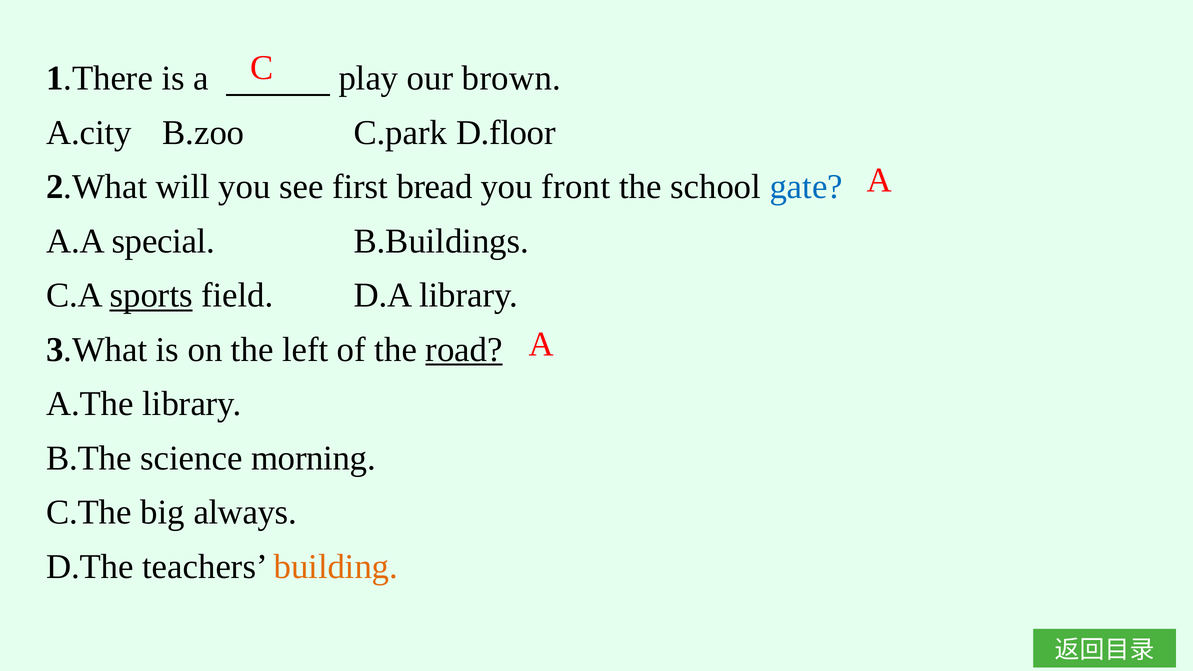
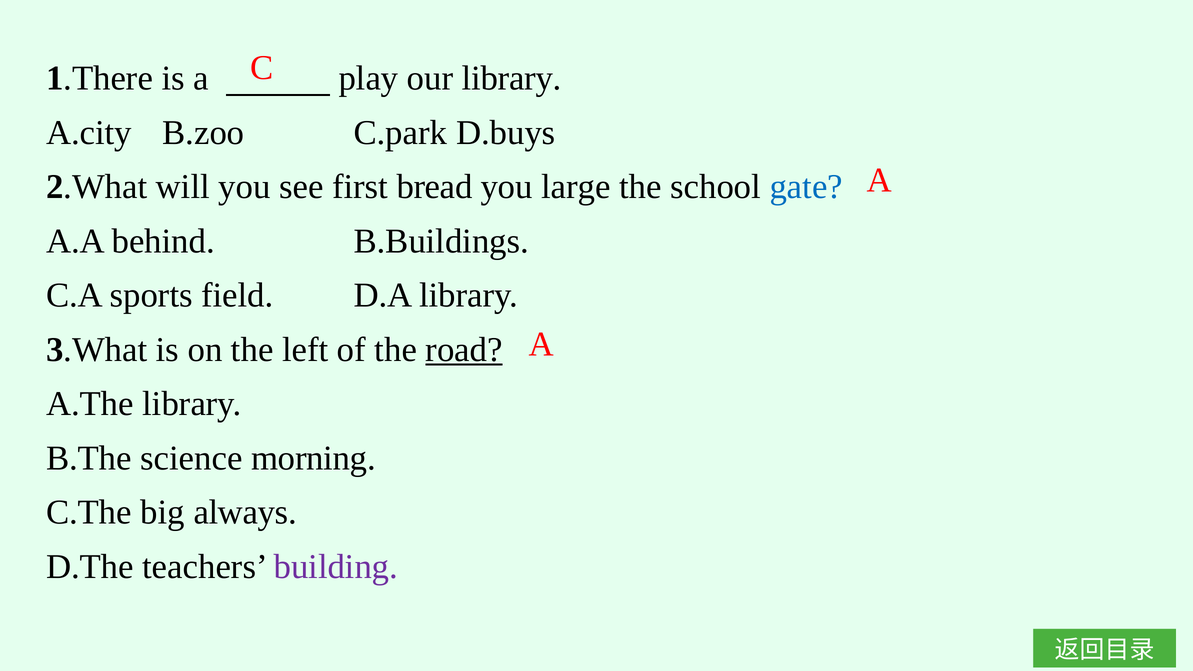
our brown: brown -> library
D.floor: D.floor -> D.buys
front: front -> large
special: special -> behind
sports underline: present -> none
building colour: orange -> purple
